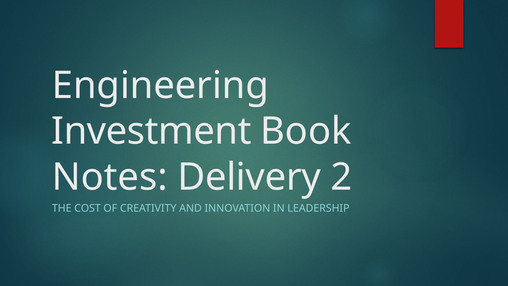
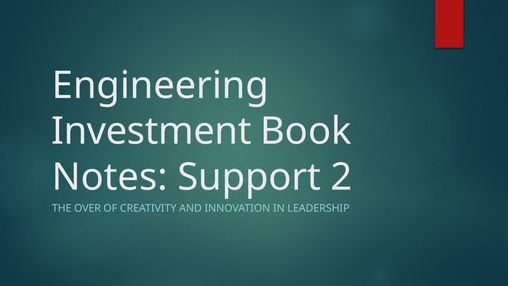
Delivery: Delivery -> Support
COST: COST -> OVER
